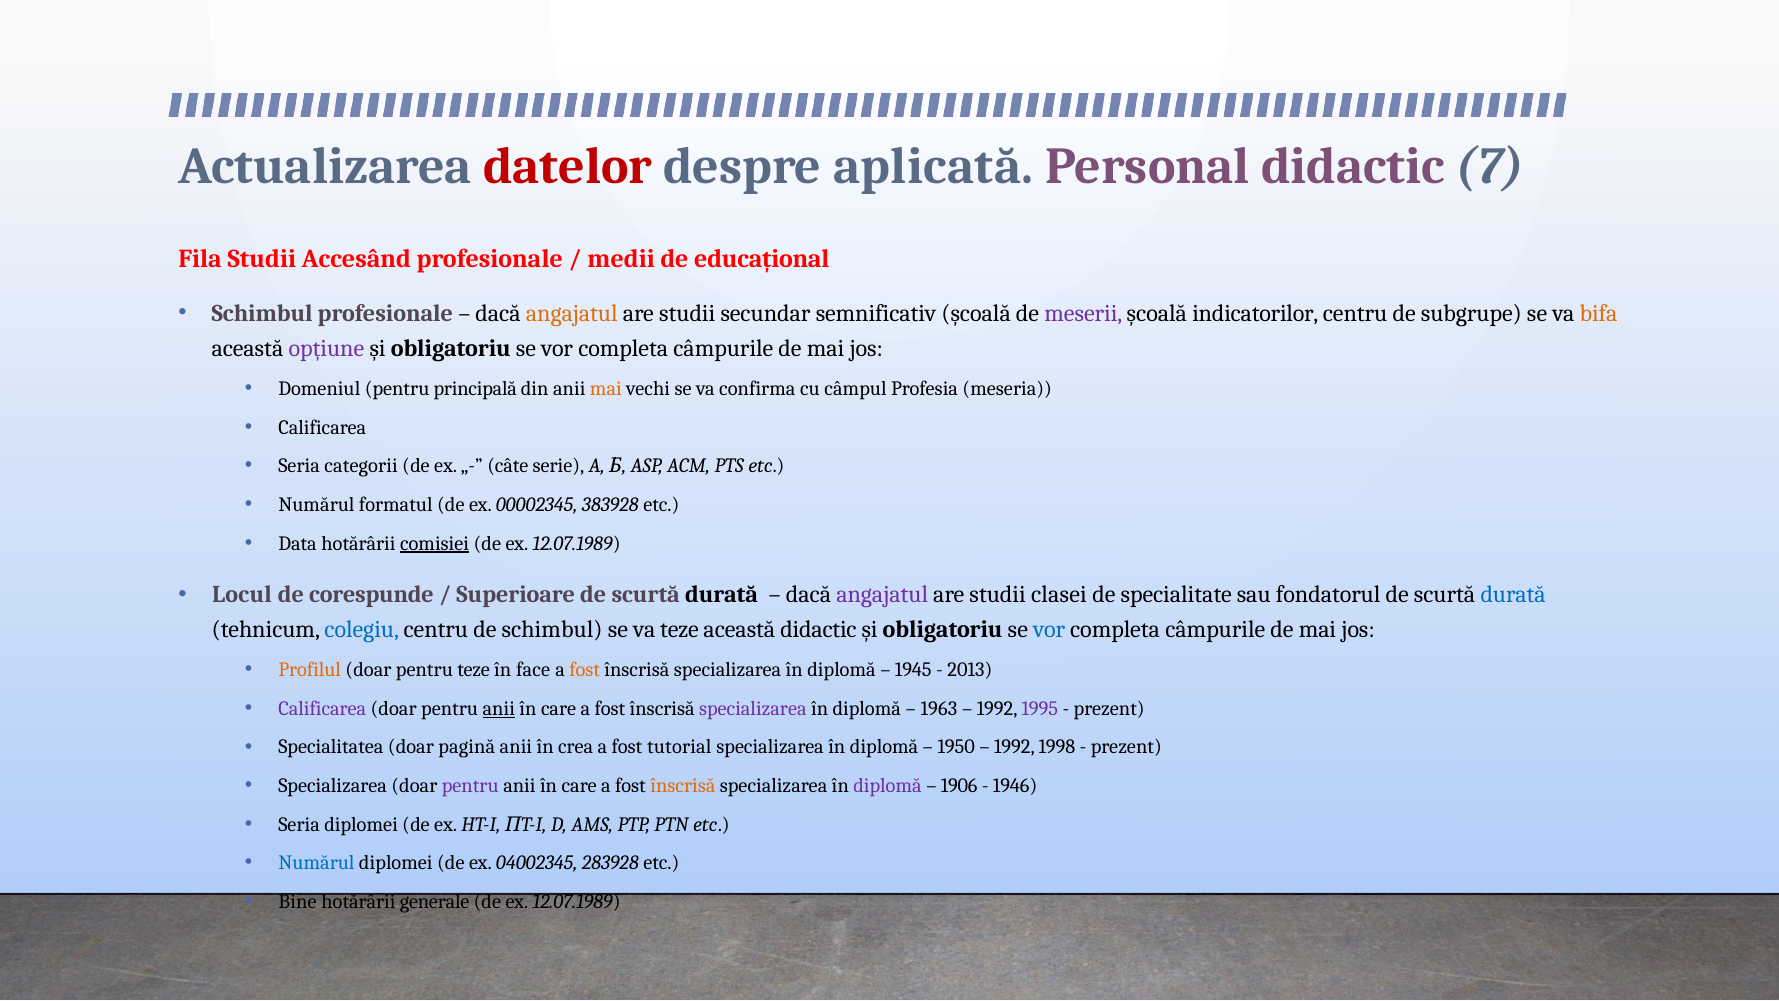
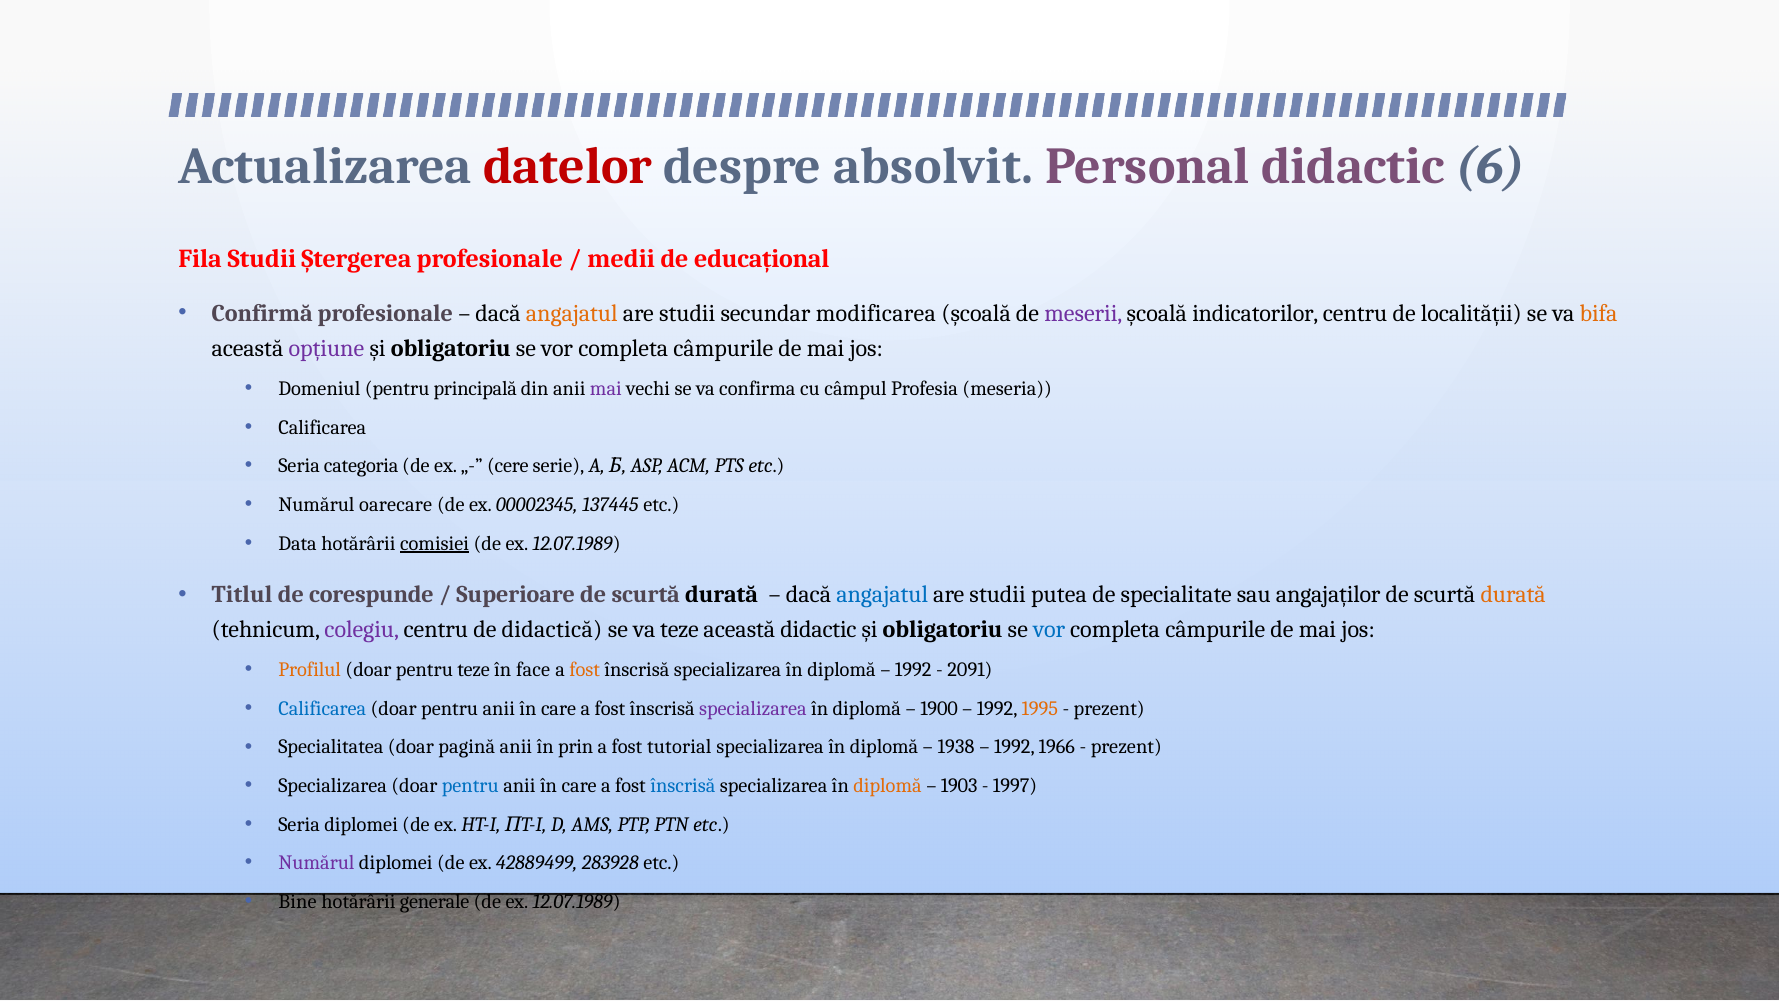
aplicată: aplicată -> absolvit
7: 7 -> 6
Accesând: Accesând -> Ștergerea
Schimbul at (262, 313): Schimbul -> Confirmă
semnificativ: semnificativ -> modificarea
subgrupe: subgrupe -> localității
mai at (606, 389) colour: orange -> purple
categorii: categorii -> categoria
câte: câte -> cere
formatul: formatul -> oarecare
383928: 383928 -> 137445
Locul: Locul -> Titlul
angajatul at (882, 594) colour: purple -> blue
clasei: clasei -> putea
fondatorul: fondatorul -> angajaților
durată at (1513, 594) colour: blue -> orange
colegiu colour: blue -> purple
de schimbul: schimbul -> didactică
1945 at (913, 670): 1945 -> 1992
2013: 2013 -> 2091
Calificarea at (322, 708) colour: purple -> blue
anii at (499, 708) underline: present -> none
1963: 1963 -> 1900
1995 colour: purple -> orange
crea: crea -> prin
1950: 1950 -> 1938
1998: 1998 -> 1966
pentru at (470, 786) colour: purple -> blue
înscrisă at (683, 786) colour: orange -> blue
diplomă at (887, 786) colour: purple -> orange
1906: 1906 -> 1903
1946: 1946 -> 1997
Numărul at (316, 863) colour: blue -> purple
04002345: 04002345 -> 42889499
